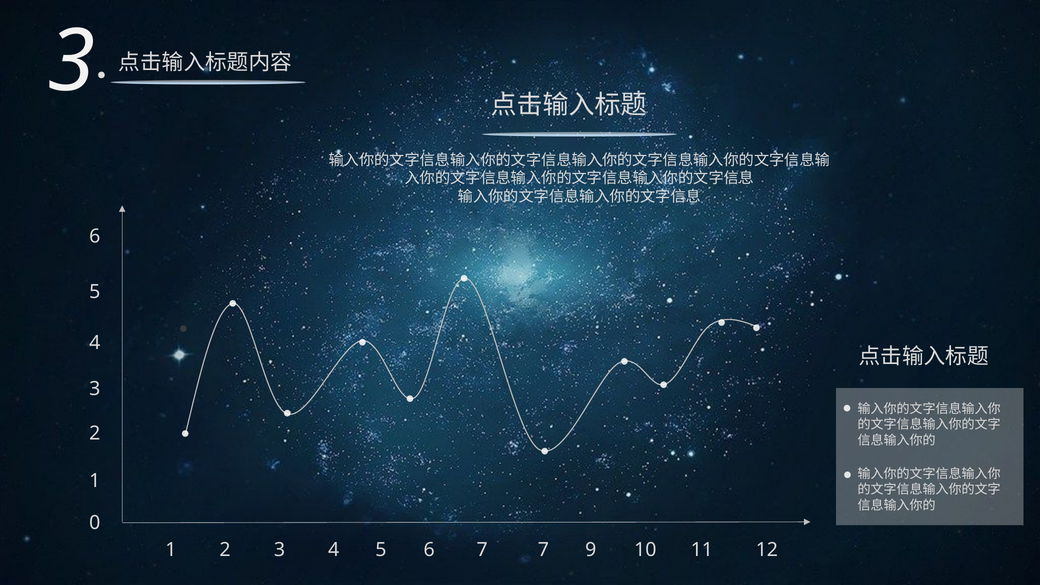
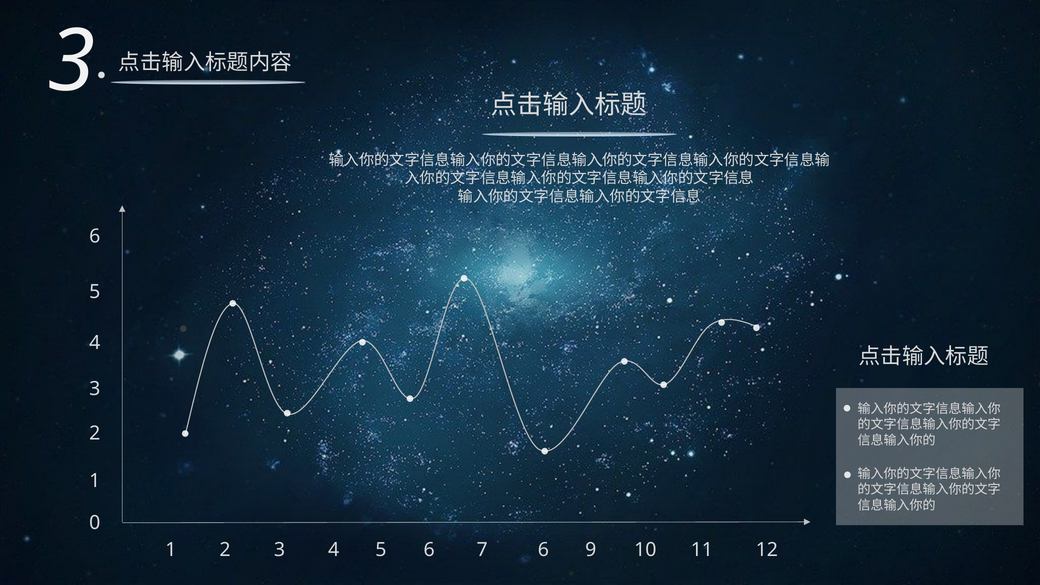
7 7: 7 -> 6
